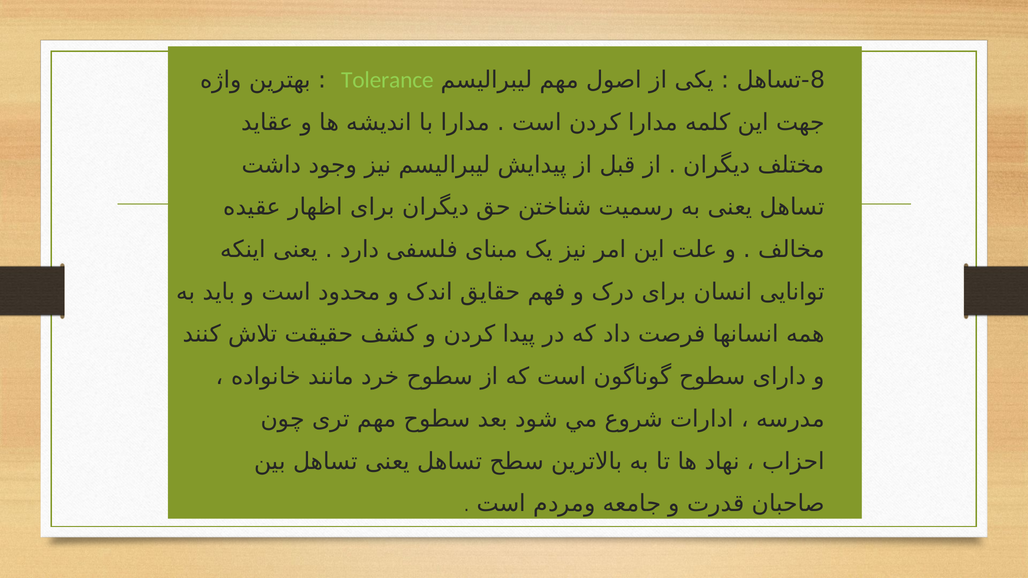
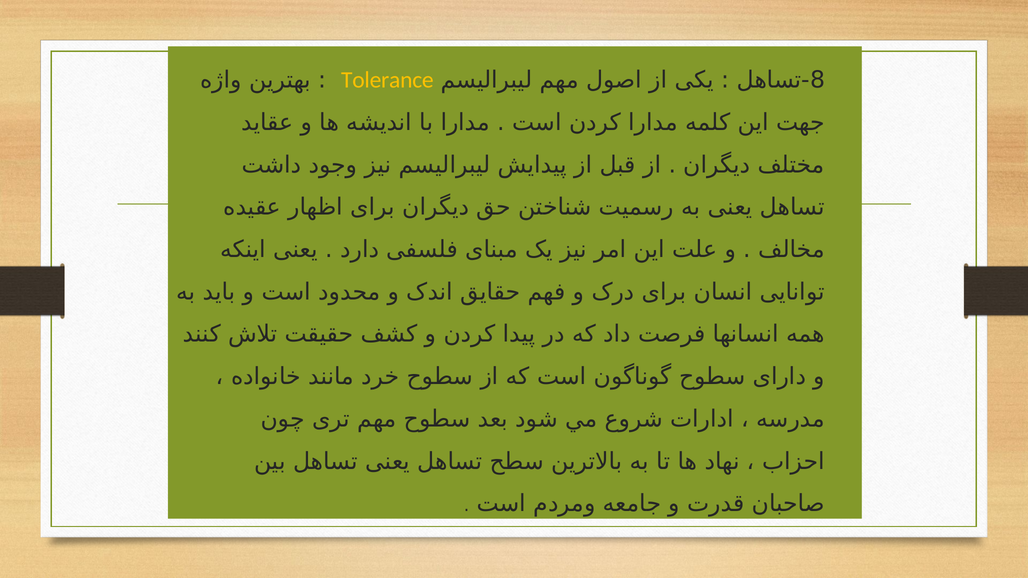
Tolerance colour: light green -> yellow
